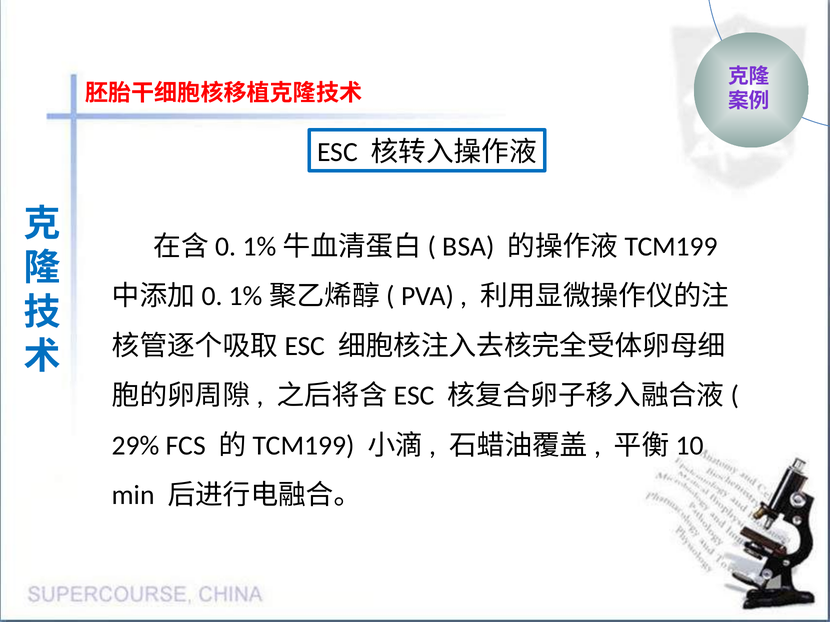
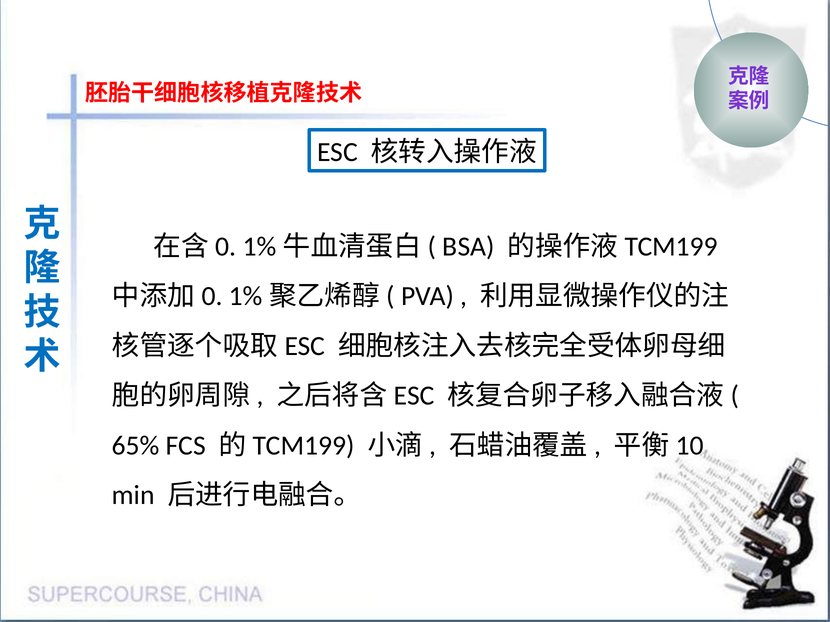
29%: 29% -> 65%
